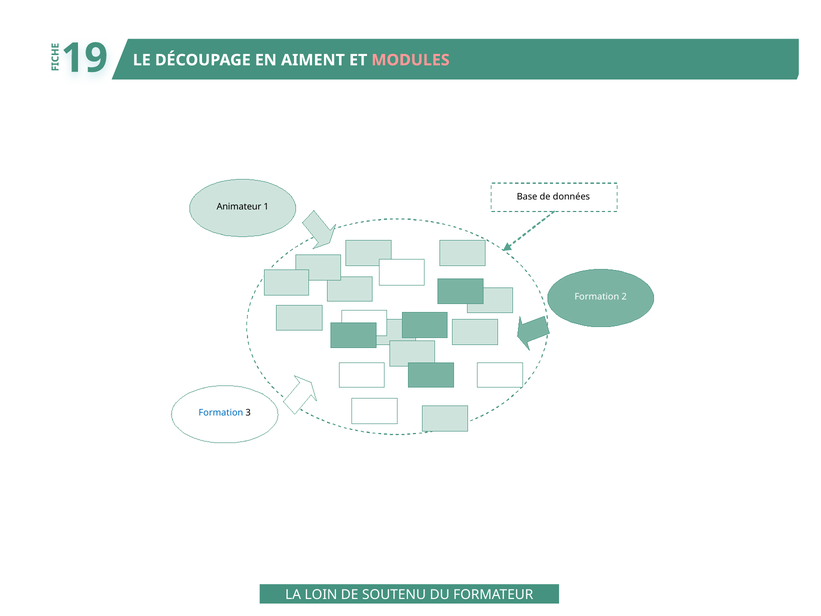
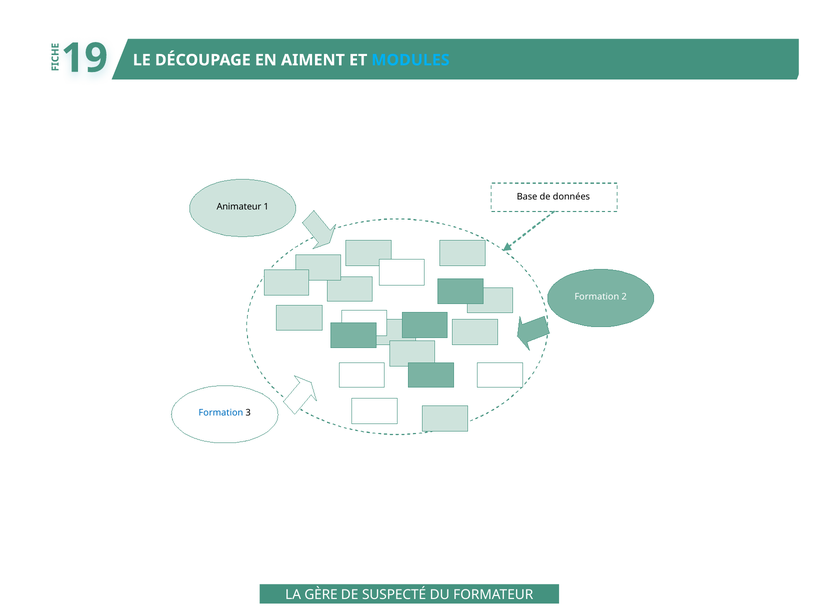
MODULES colour: pink -> light blue
LOIN: LOIN -> GÈRE
SOUTENU: SOUTENU -> SUSPECTÉ
